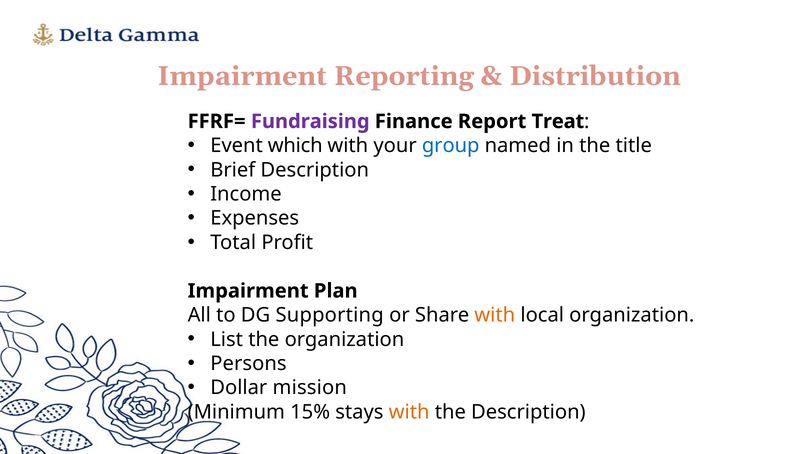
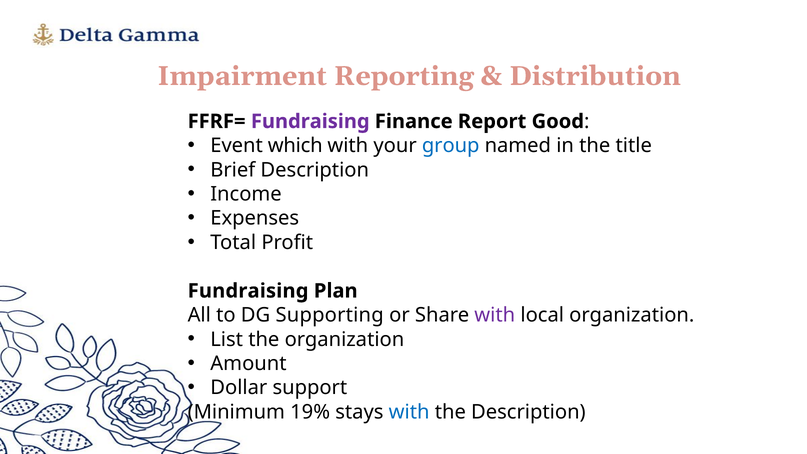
Treat: Treat -> Good
Impairment at (248, 291): Impairment -> Fundraising
with at (495, 315) colour: orange -> purple
Persons: Persons -> Amount
mission: mission -> support
15%: 15% -> 19%
with at (409, 412) colour: orange -> blue
